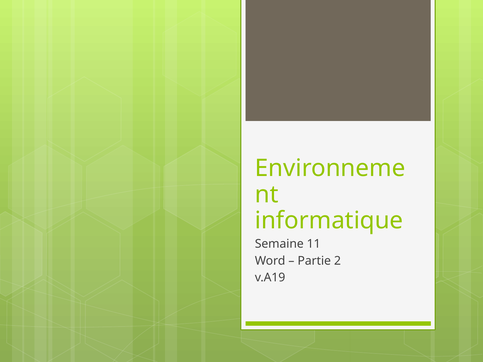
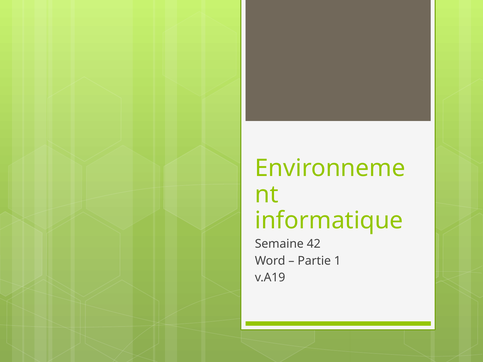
11: 11 -> 42
2: 2 -> 1
